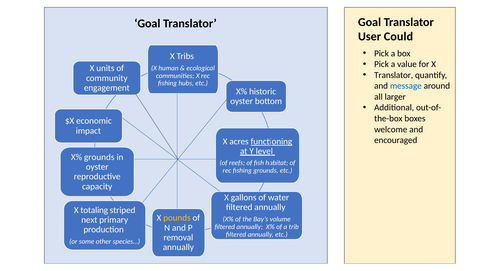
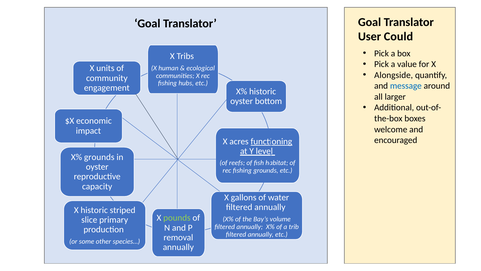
Translator at (394, 75): Translator -> Alongside
X totaling: totaling -> historic
pounds colour: yellow -> light green
next: next -> slice
